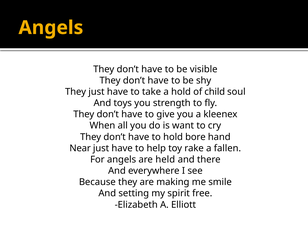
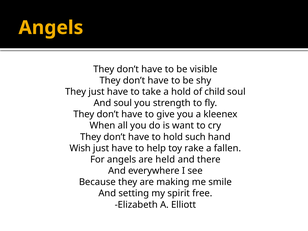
And toys: toys -> soul
bore: bore -> such
Near: Near -> Wish
